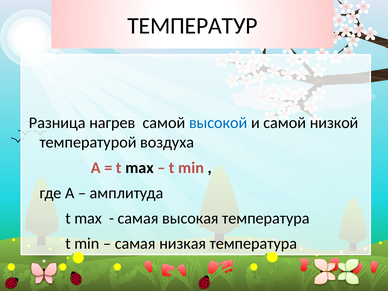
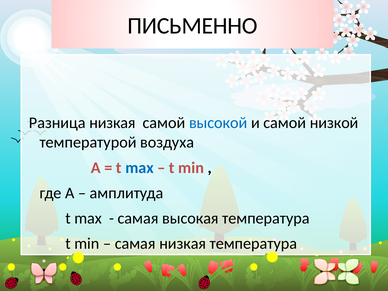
ТЕМПЕРАТУР: ТЕМПЕРАТУР -> ПИСЬМЕННО
Разница нагрев: нагрев -> низкая
max at (139, 168) colour: black -> blue
